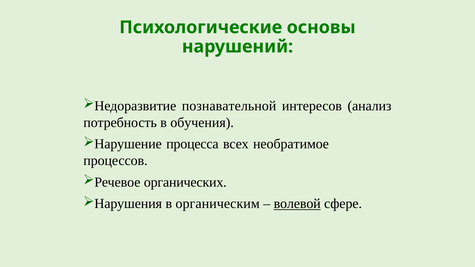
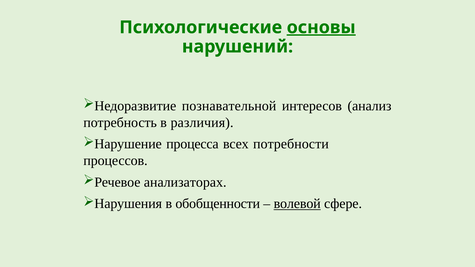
основы underline: none -> present
обучения: обучения -> различия
необратимое: необратимое -> потребности
органических: органических -> анализаторах
органическим: органическим -> обобщенности
